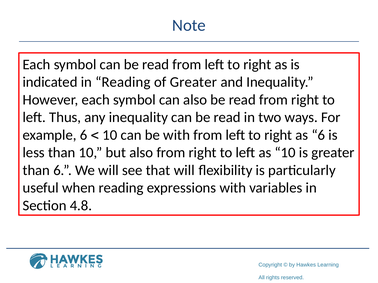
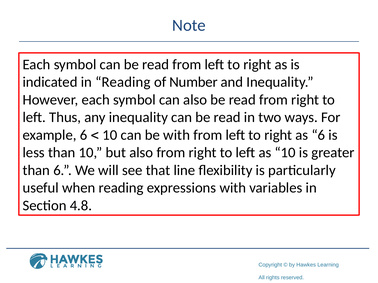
of Greater: Greater -> Number
that will: will -> line
